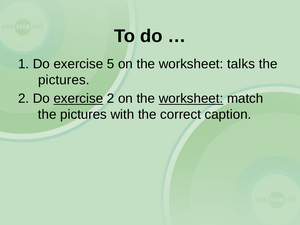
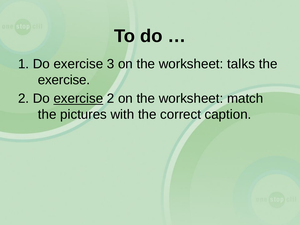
5: 5 -> 3
pictures at (64, 80): pictures -> exercise
worksheet at (191, 99) underline: present -> none
